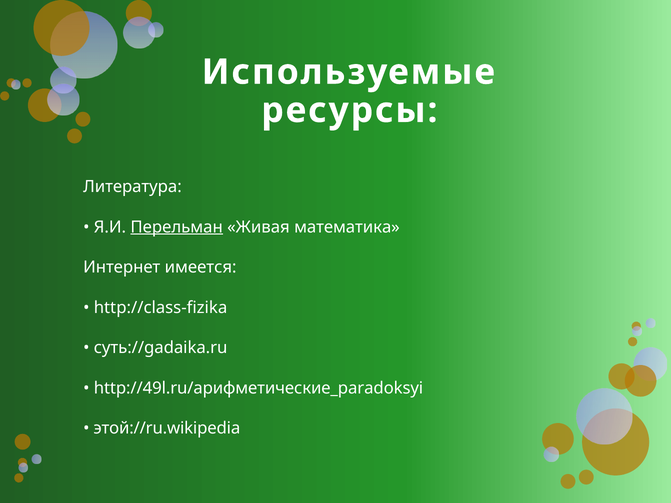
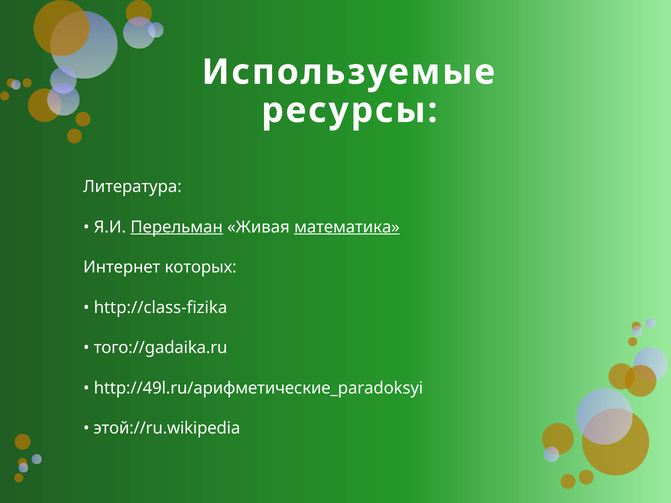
математика underline: none -> present
имеется: имеется -> которых
суть://gadaika.ru: суть://gadaika.ru -> того://gadaika.ru
